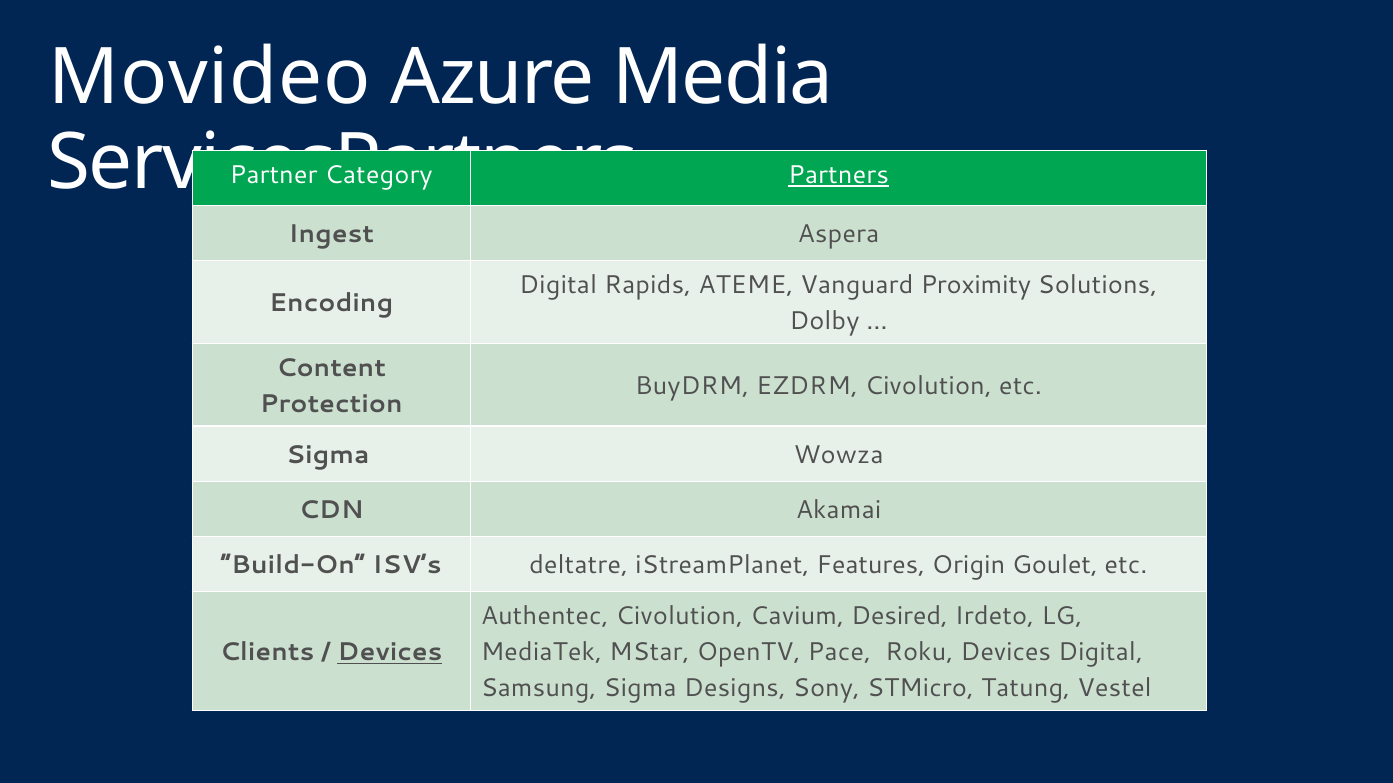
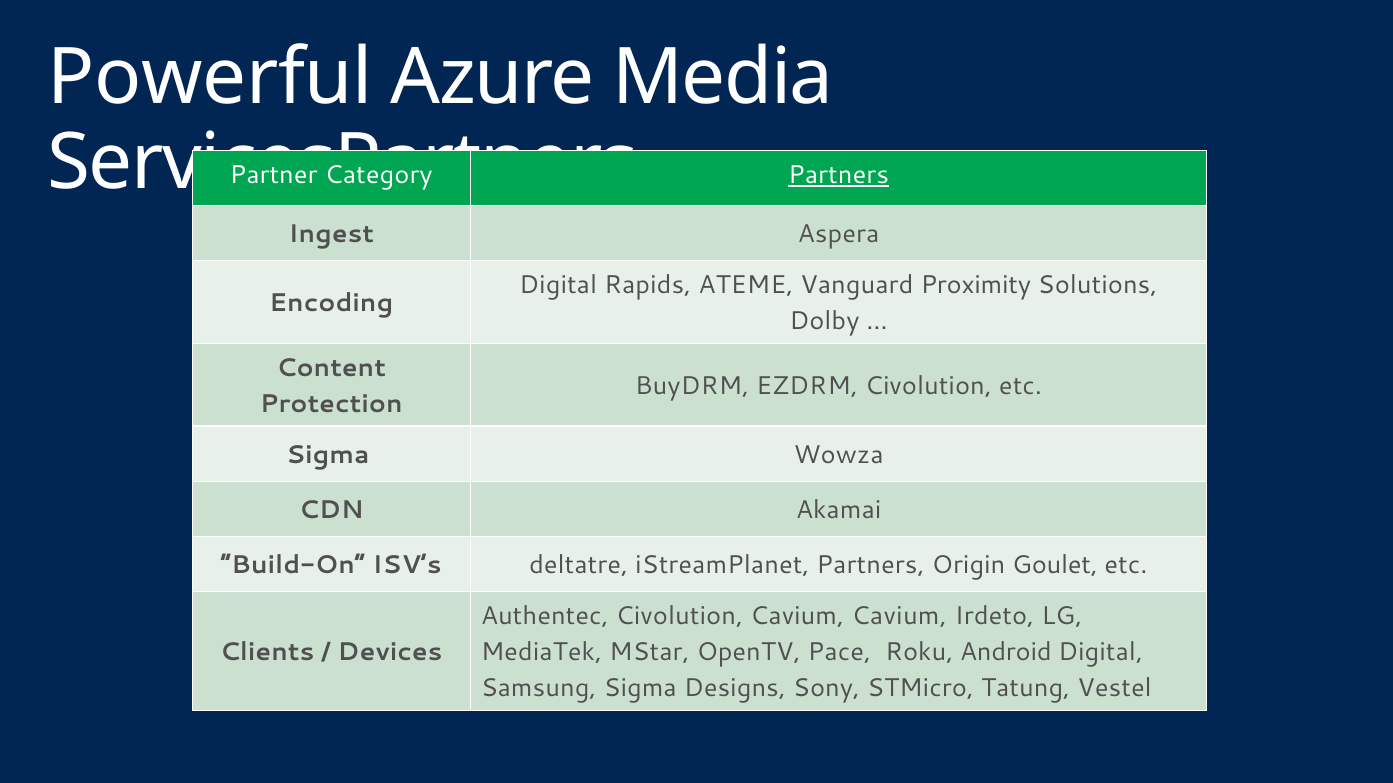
Movideo: Movideo -> Powerful
iStreamPlanet Features: Features -> Partners
Cavium Desired: Desired -> Cavium
Devices at (390, 653) underline: present -> none
Roku Devices: Devices -> Android
